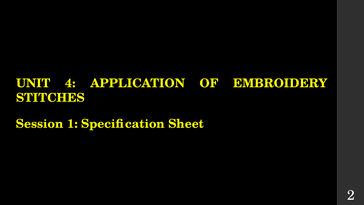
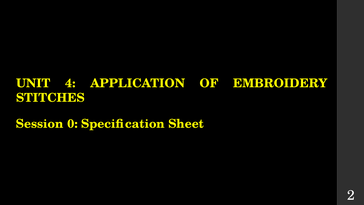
1: 1 -> 0
